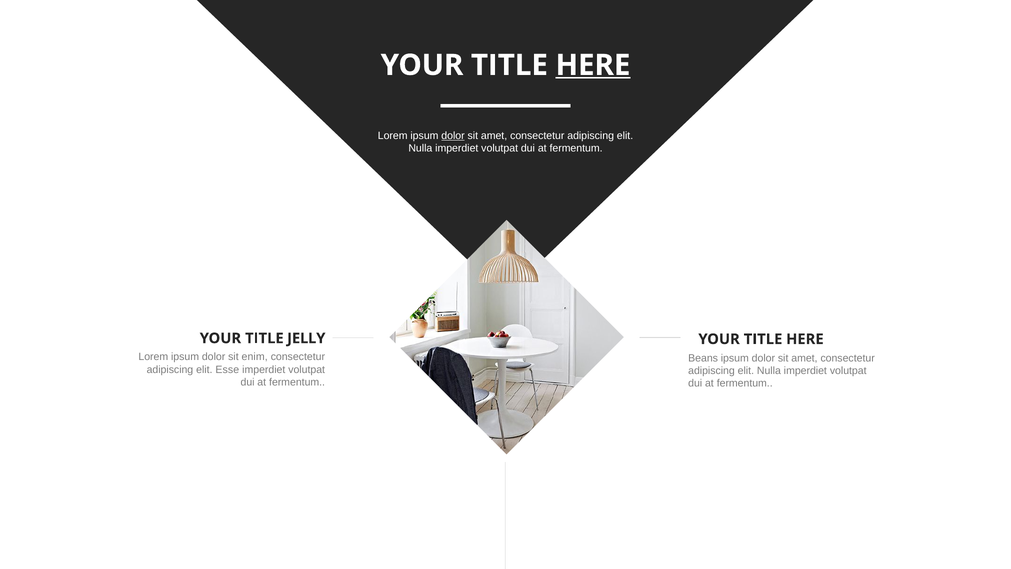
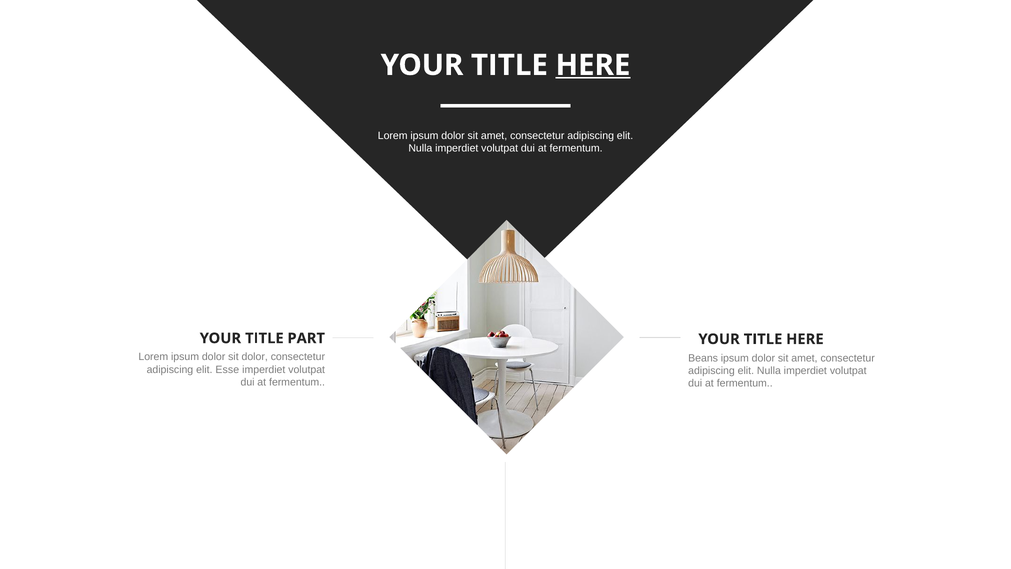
dolor at (453, 136) underline: present -> none
JELLY: JELLY -> PART
sit enim: enim -> dolor
